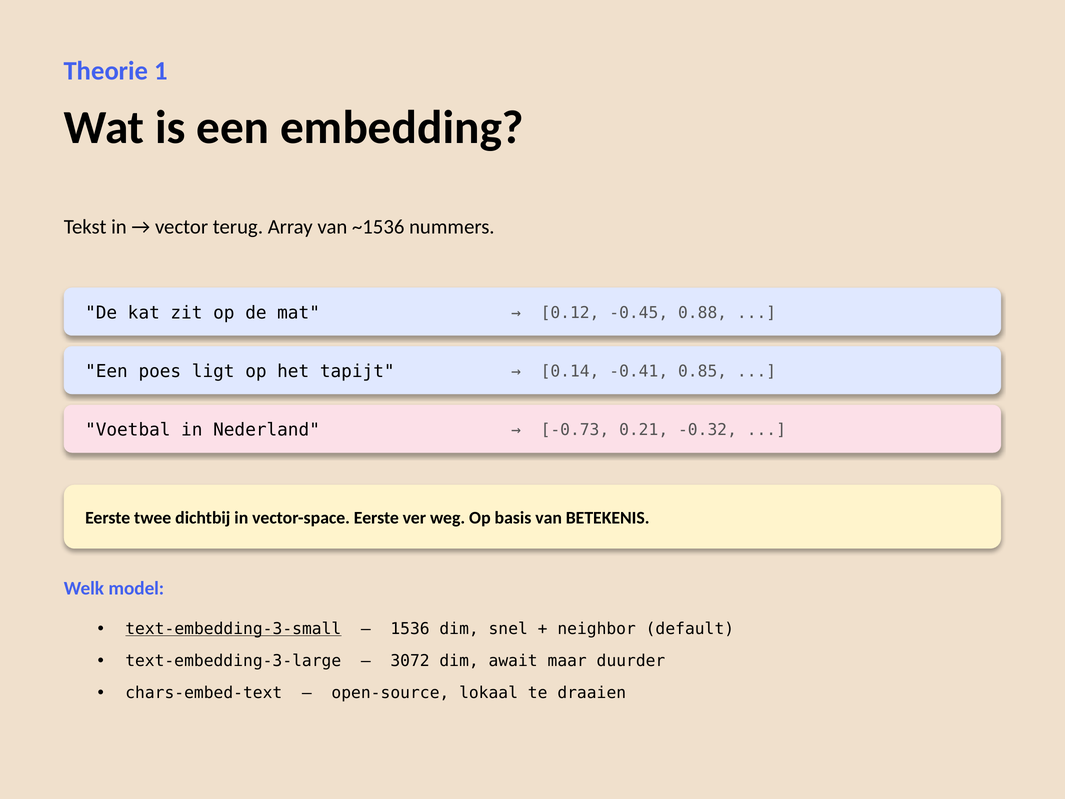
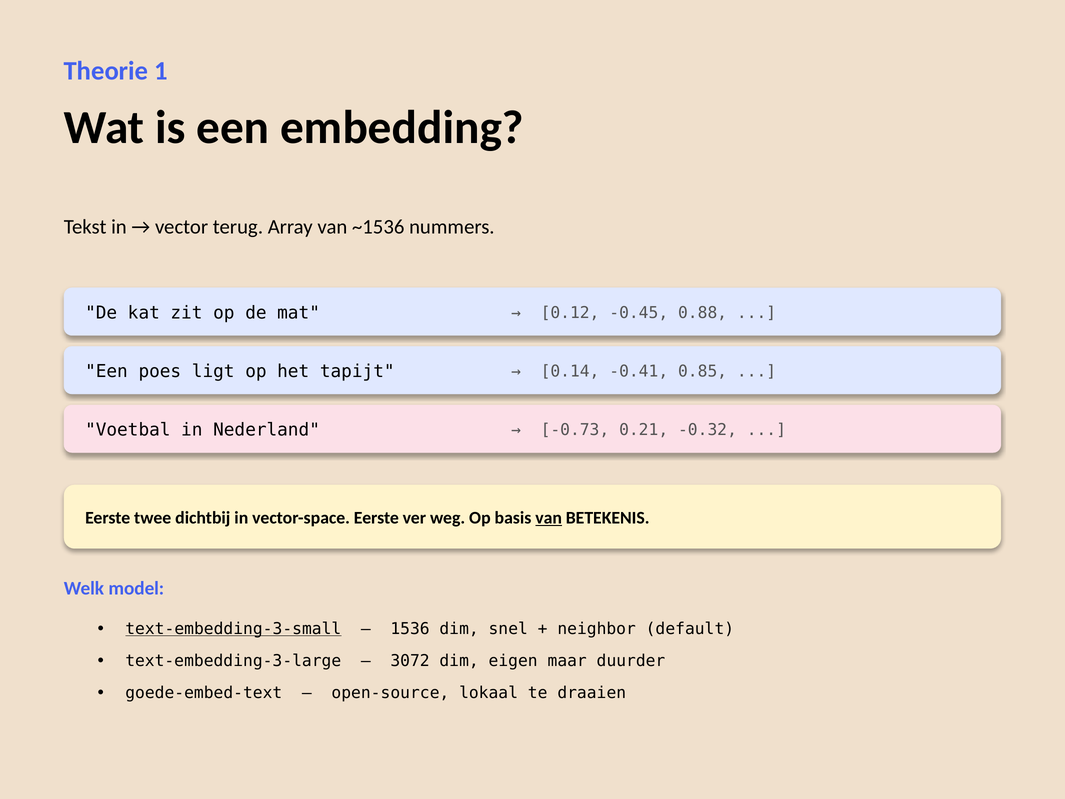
van at (549, 518) underline: none -> present
await: await -> eigen
chars-embed-text: chars-embed-text -> goede-embed-text
